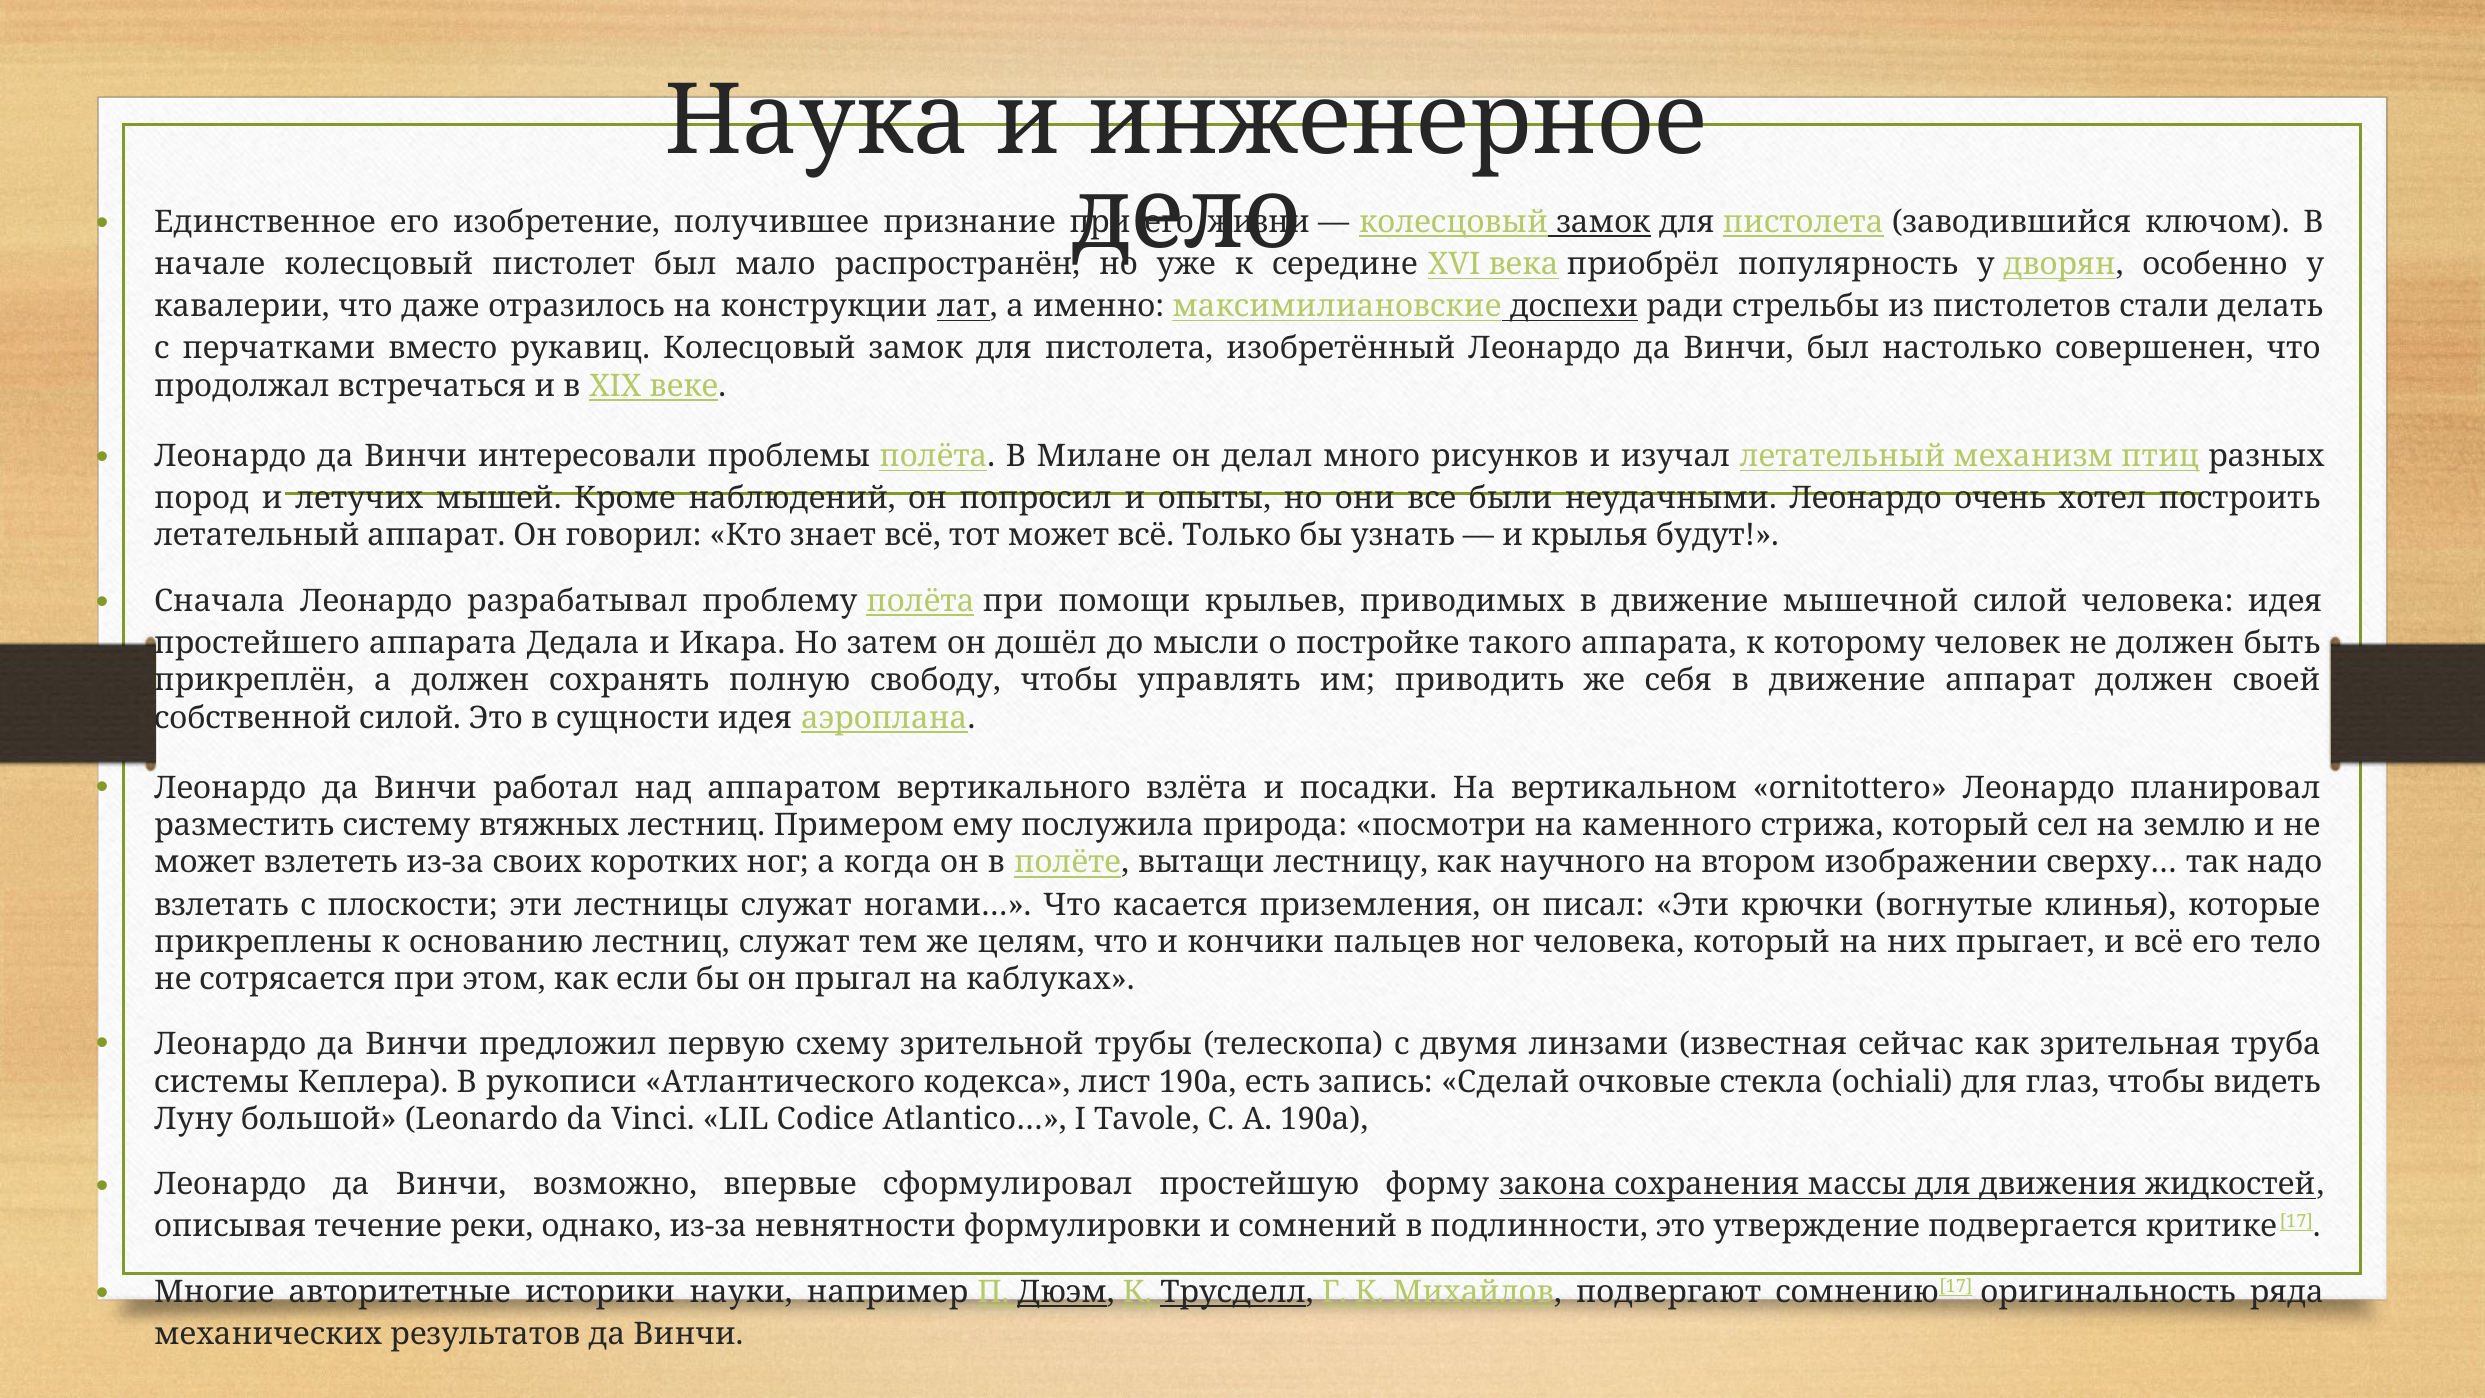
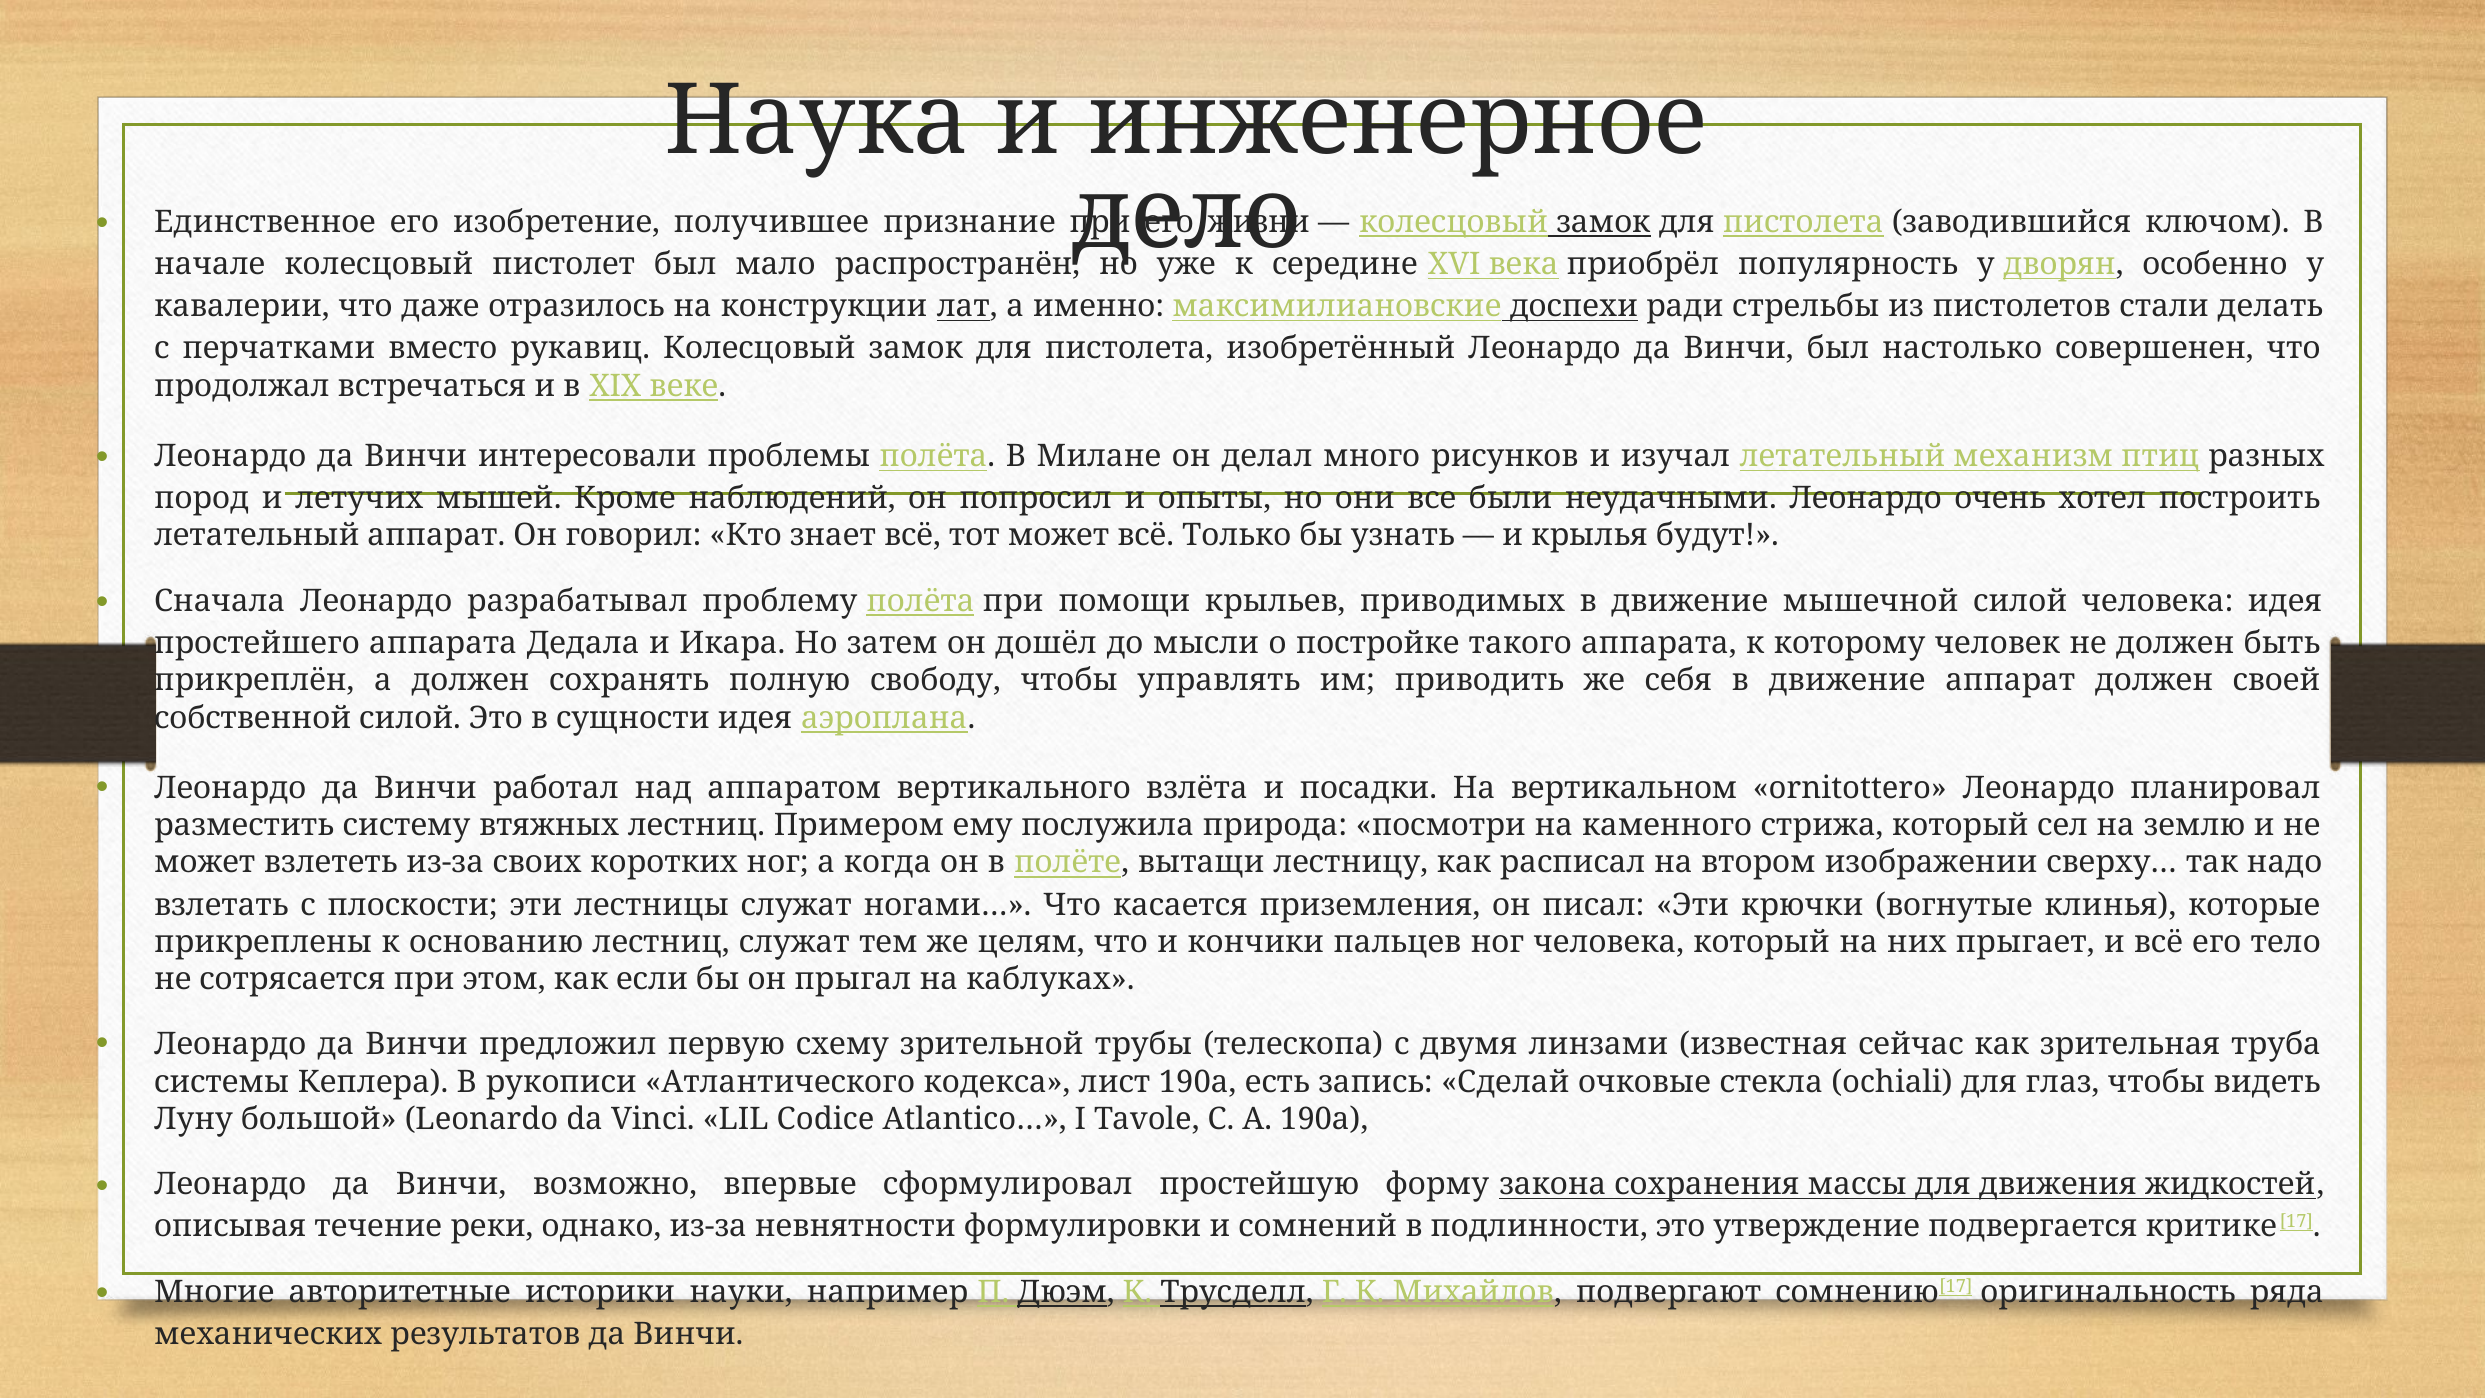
научного: научного -> расписал
